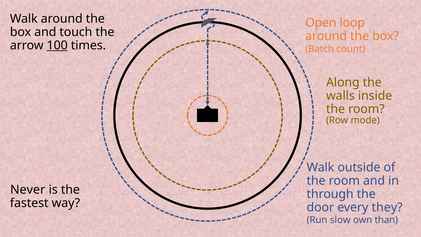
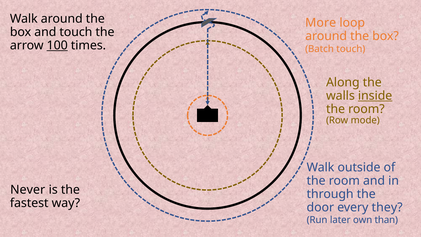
Open: Open -> More
Batch count: count -> touch
inside underline: none -> present
slow: slow -> later
